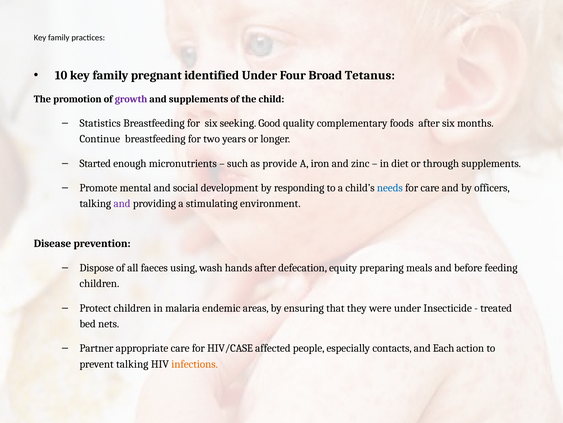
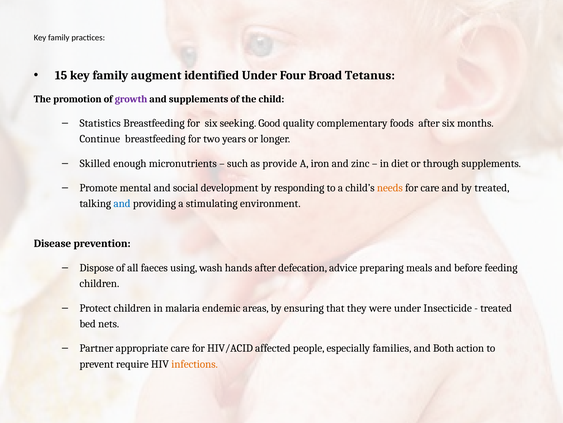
10: 10 -> 15
pregnant: pregnant -> augment
Started: Started -> Skilled
needs colour: blue -> orange
by officers: officers -> treated
and at (122, 203) colour: purple -> blue
equity: equity -> advice
HIV/CASE: HIV/CASE -> HIV/ACID
contacts: contacts -> families
Each: Each -> Both
prevent talking: talking -> require
